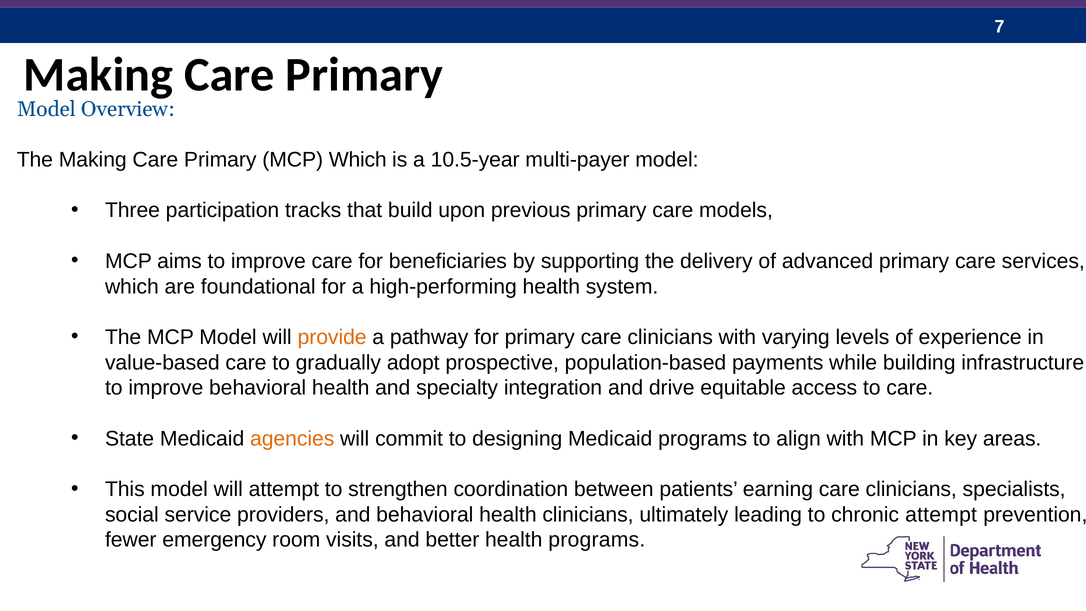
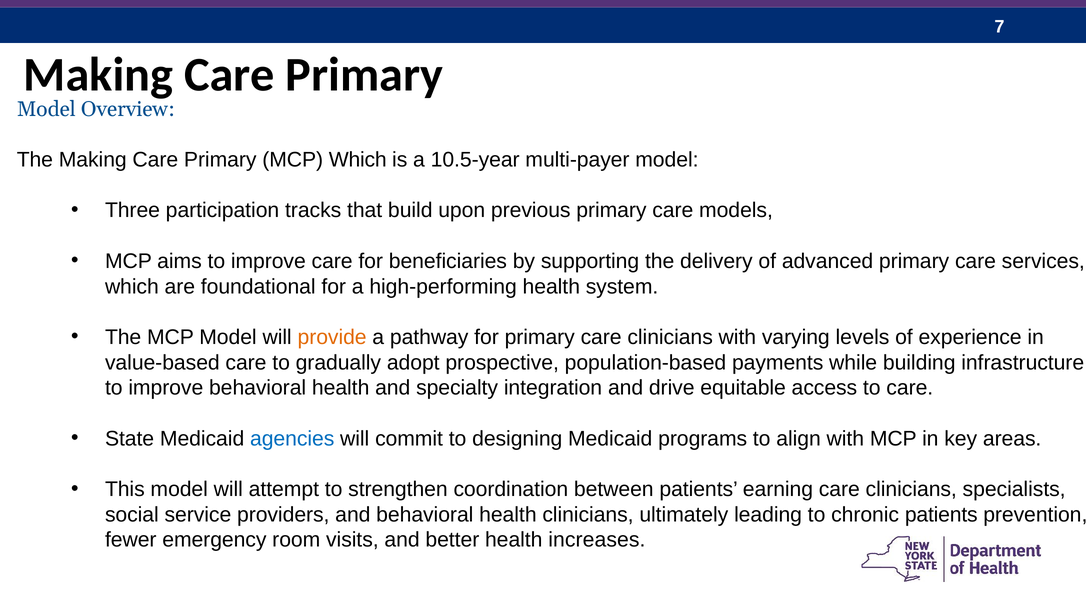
agencies colour: orange -> blue
chronic attempt: attempt -> patients
health programs: programs -> increases
